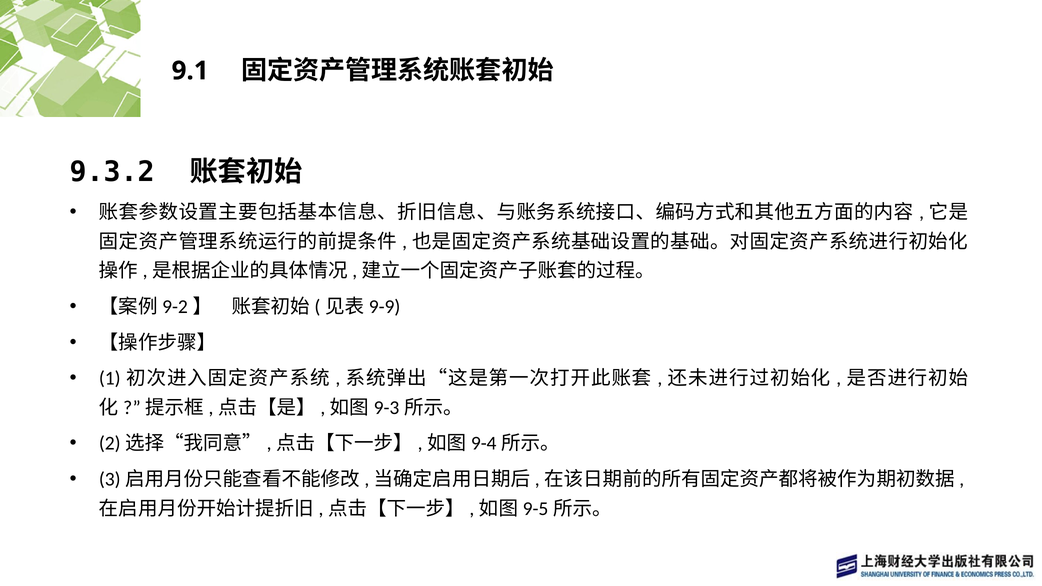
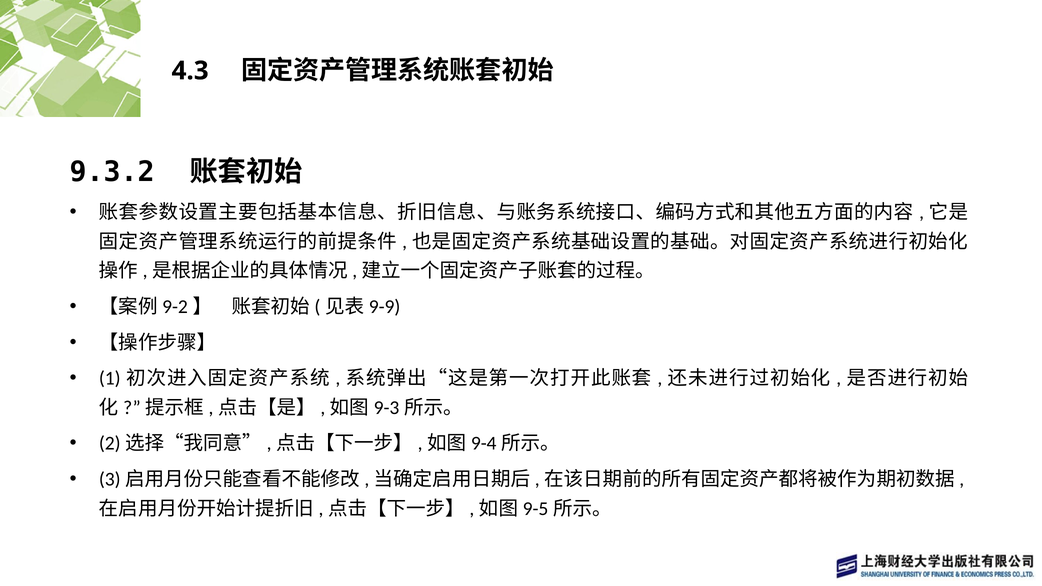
9.1: 9.1 -> 4.3
